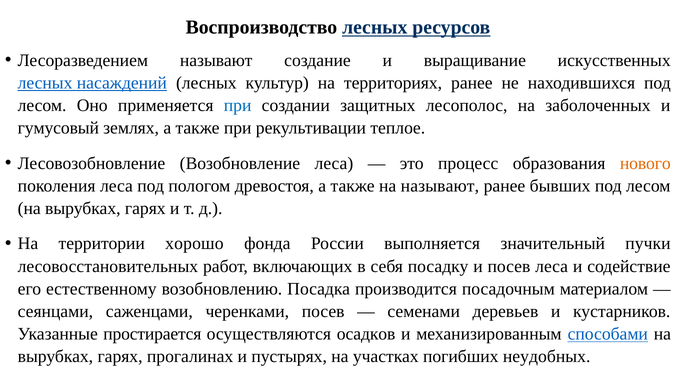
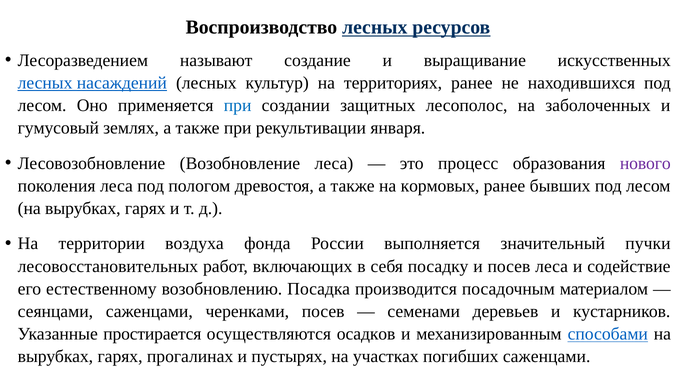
теплое: теплое -> января
нового colour: orange -> purple
на называют: называют -> кормовых
хорошо: хорошо -> воздуха
погибших неудобных: неудобных -> саженцами
